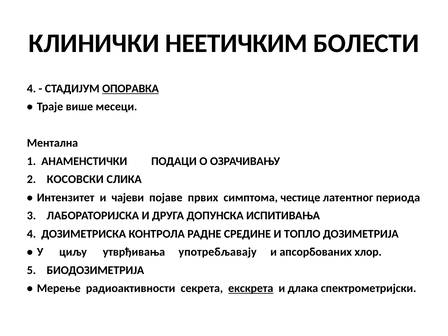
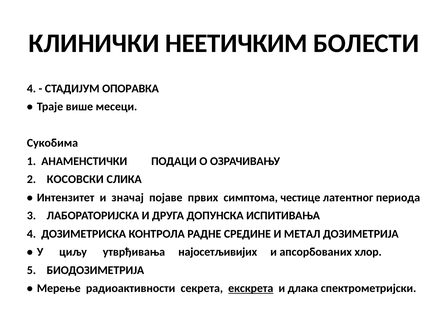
ОПОРАВКА underline: present -> none
Ментална: Ментална -> Сукобима
чајеви: чајеви -> значај
ТОПЛО: ТОПЛО -> МЕТАЛ
употребљавају: употребљавају -> најосетљивијих
